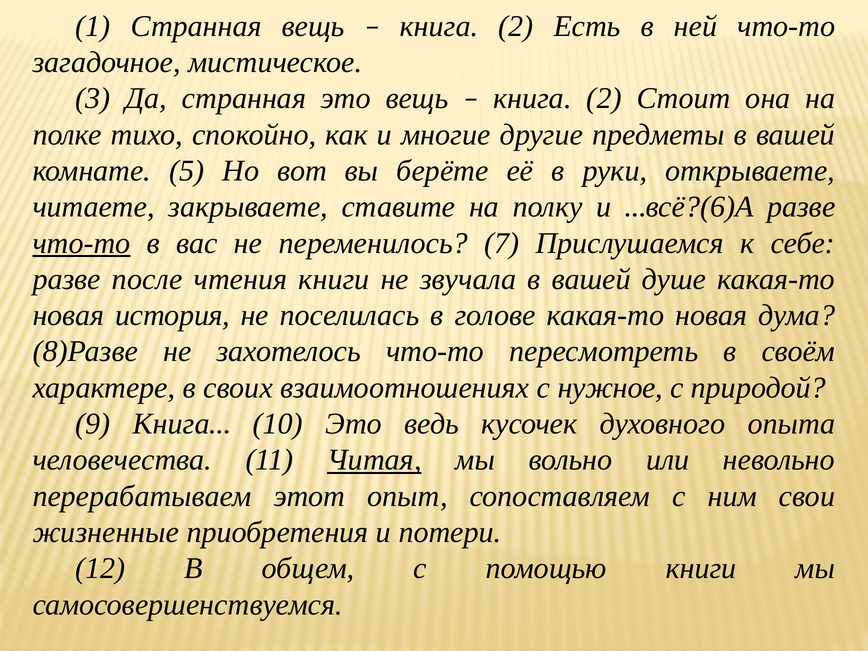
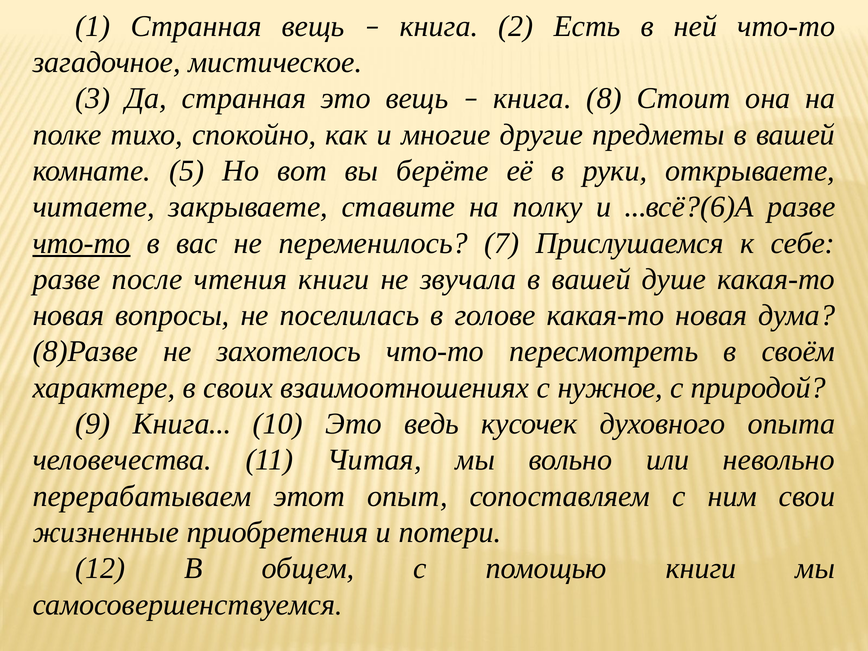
2 at (604, 98): 2 -> 8
история: история -> вопросы
Читая underline: present -> none
